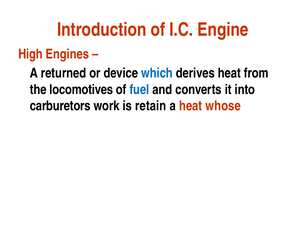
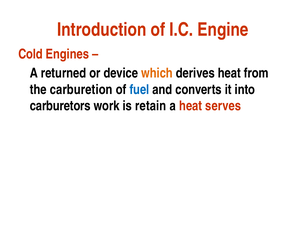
High: High -> Cold
which colour: blue -> orange
locomotives: locomotives -> carburetion
whose: whose -> serves
